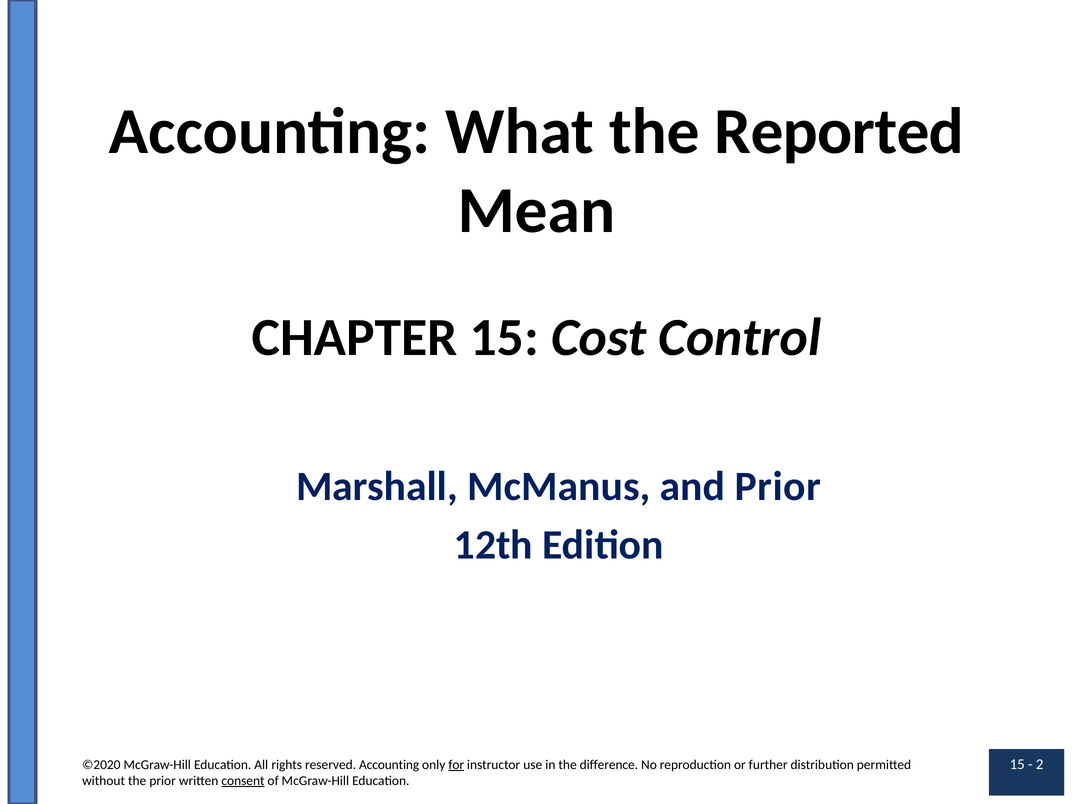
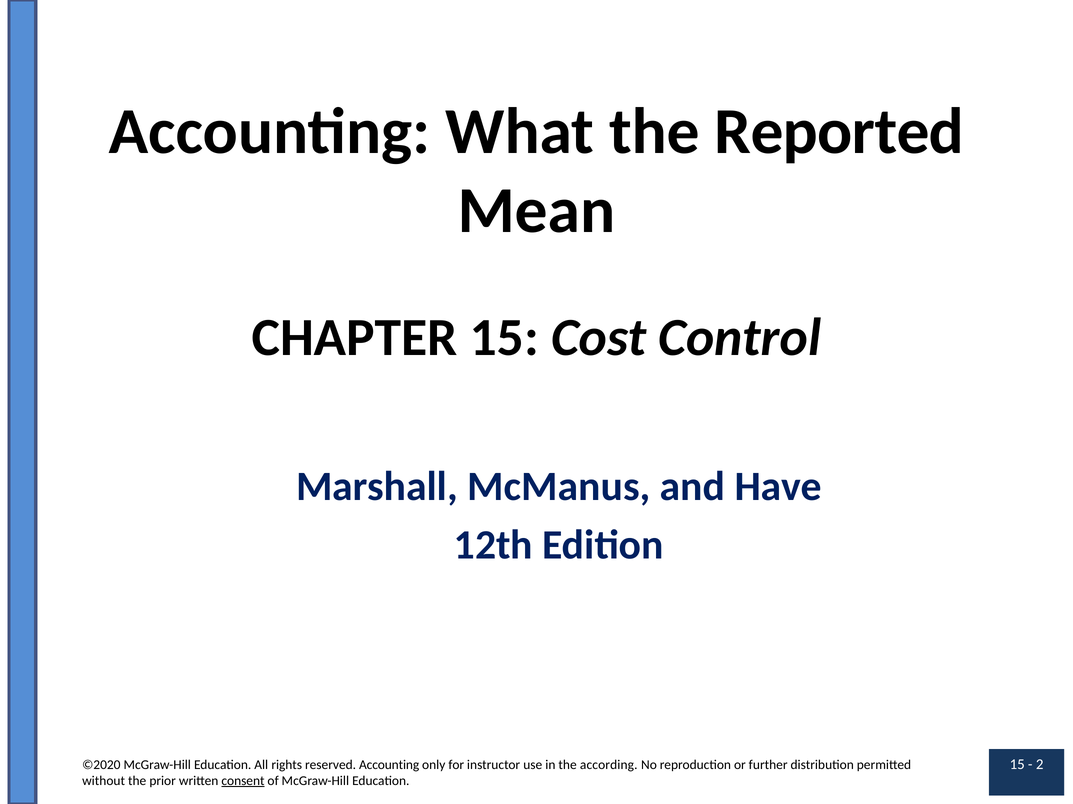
and Prior: Prior -> Have
for underline: present -> none
difference: difference -> according
